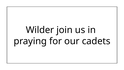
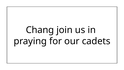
Wilder: Wilder -> Chang
